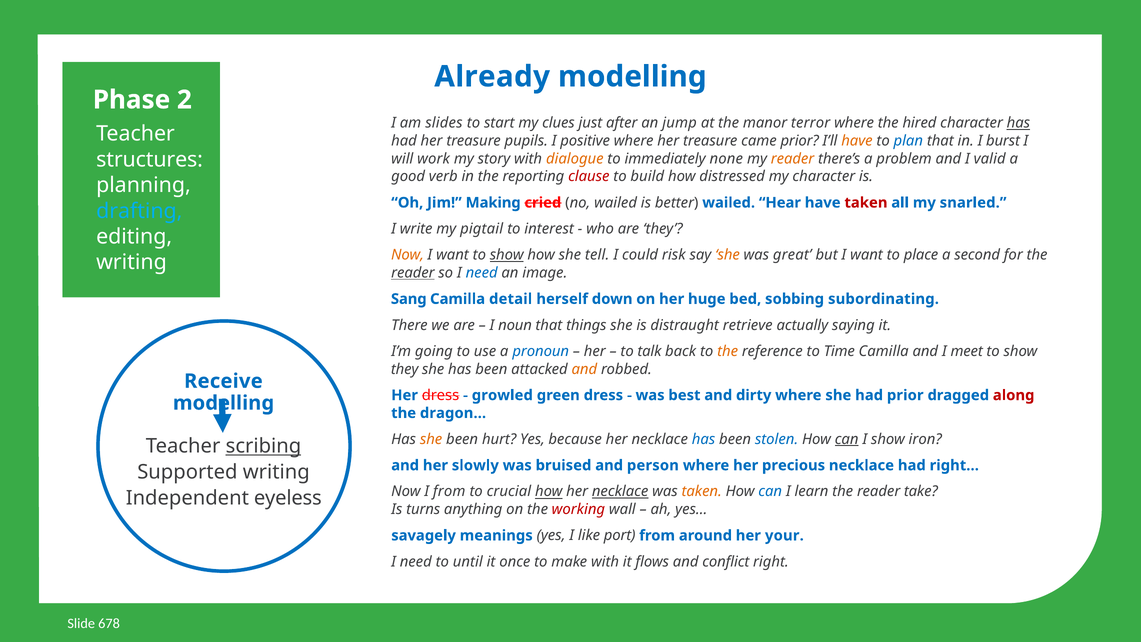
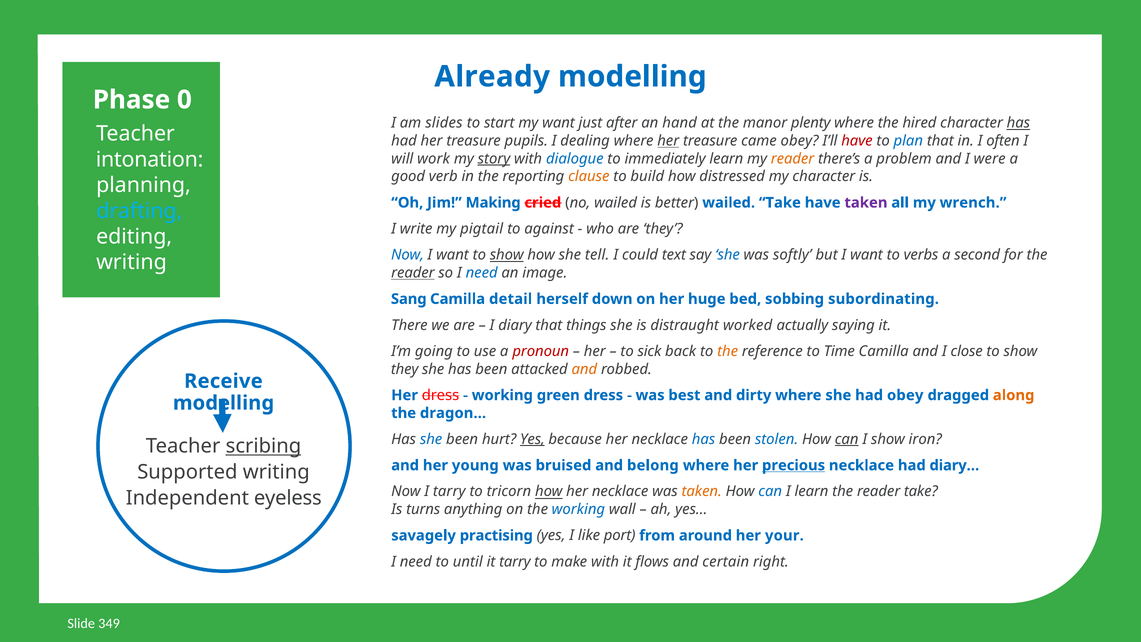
2: 2 -> 0
my clues: clues -> want
jump: jump -> hand
terror: terror -> plenty
positive: positive -> dealing
her at (668, 141) underline: none -> present
came prior: prior -> obey
have at (857, 141) colour: orange -> red
burst: burst -> often
structures: structures -> intonation
story underline: none -> present
dialogue colour: orange -> blue
immediately none: none -> learn
valid: valid -> were
clause colour: red -> orange
wailed Hear: Hear -> Take
taken at (866, 203) colour: red -> purple
snarled: snarled -> wrench
interest: interest -> against
Now at (408, 255) colour: orange -> blue
risk: risk -> text
she at (727, 255) colour: orange -> blue
great: great -> softly
place: place -> verbs
noun: noun -> diary
retrieve: retrieve -> worked
pronoun colour: blue -> red
talk: talk -> sick
meet: meet -> close
growled at (502, 395): growled -> working
had prior: prior -> obey
along colour: red -> orange
she at (431, 439) colour: orange -> blue
Yes at (532, 439) underline: none -> present
slowly: slowly -> young
person: person -> belong
precious underline: none -> present
right…: right… -> diary…
I from: from -> tarry
crucial: crucial -> tricorn
necklace at (620, 491) underline: present -> none
working at (578, 509) colour: red -> blue
meanings: meanings -> practising
it once: once -> tarry
conflict: conflict -> certain
678: 678 -> 349
